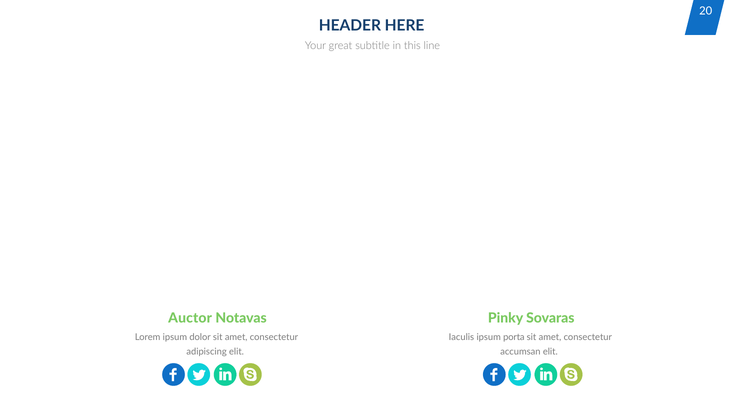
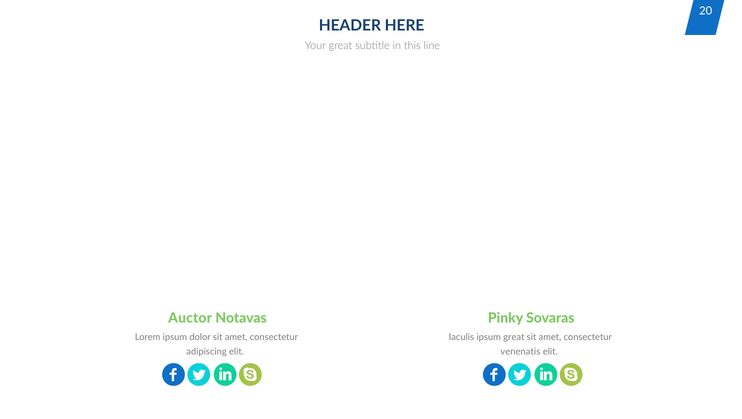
ipsum porta: porta -> great
accumsan: accumsan -> venenatis
